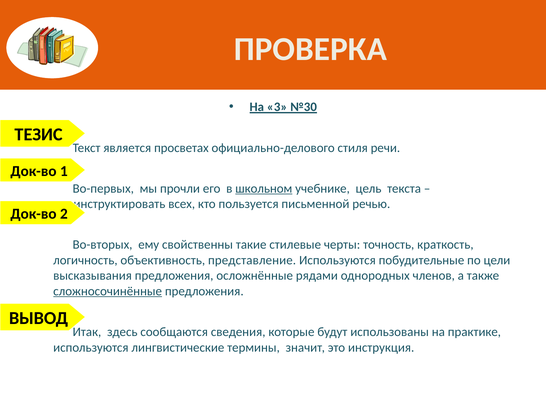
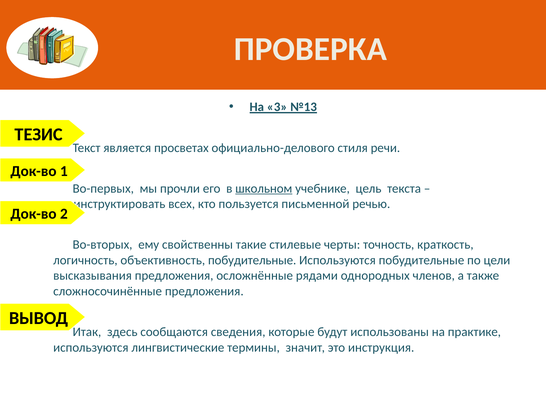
№30: №30 -> №13
объективность представление: представление -> побудительные
сложносочинённые underline: present -> none
